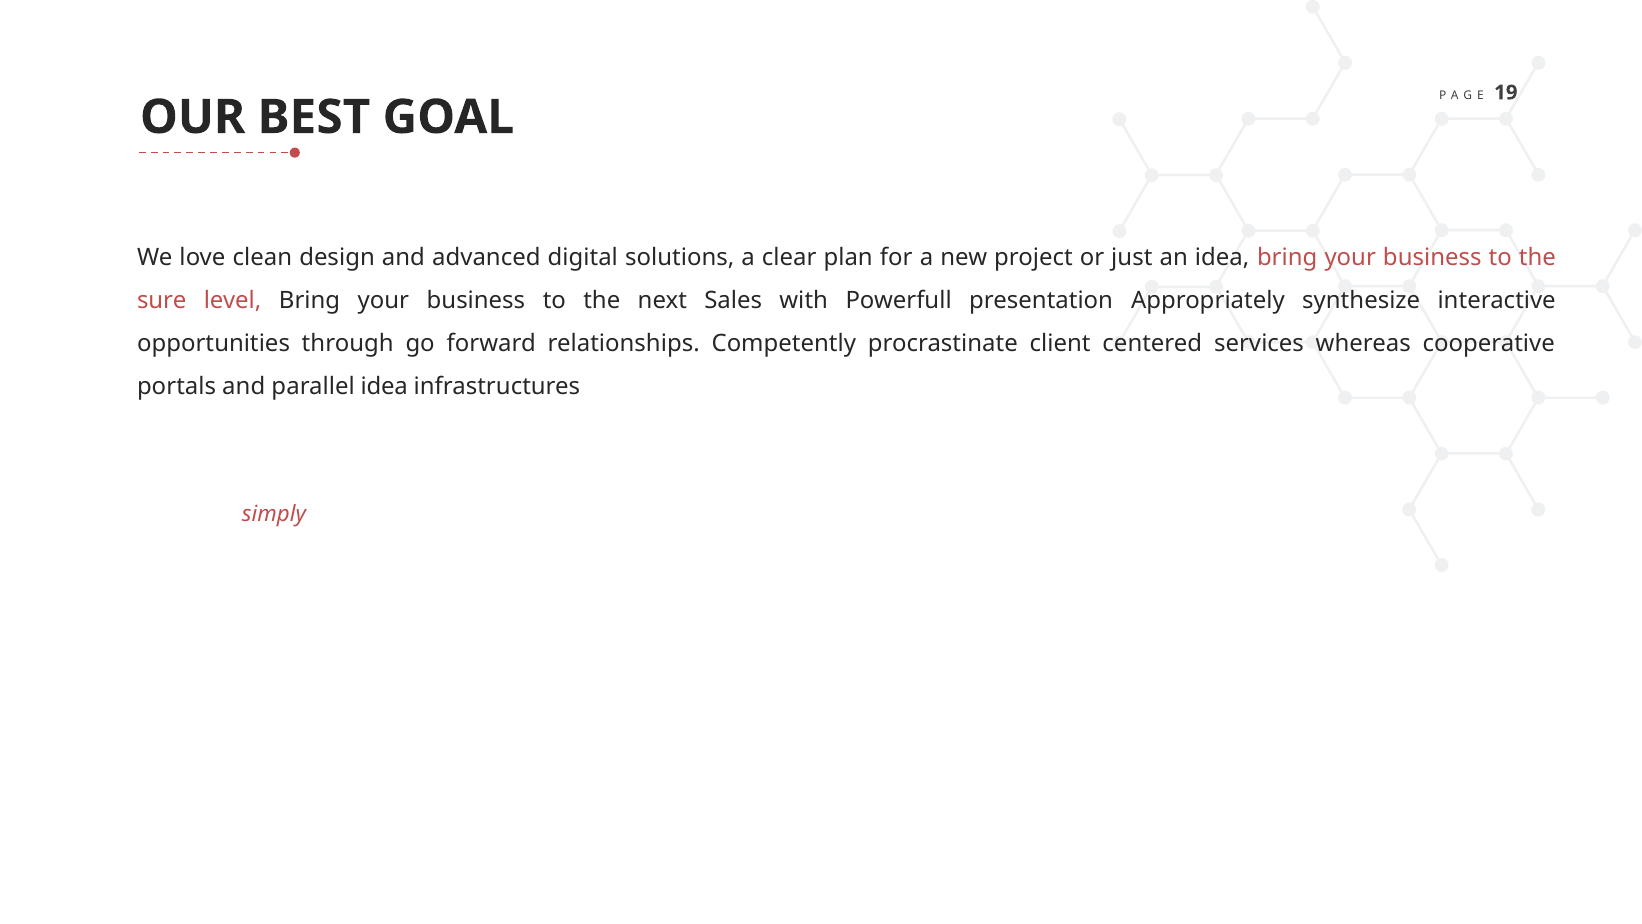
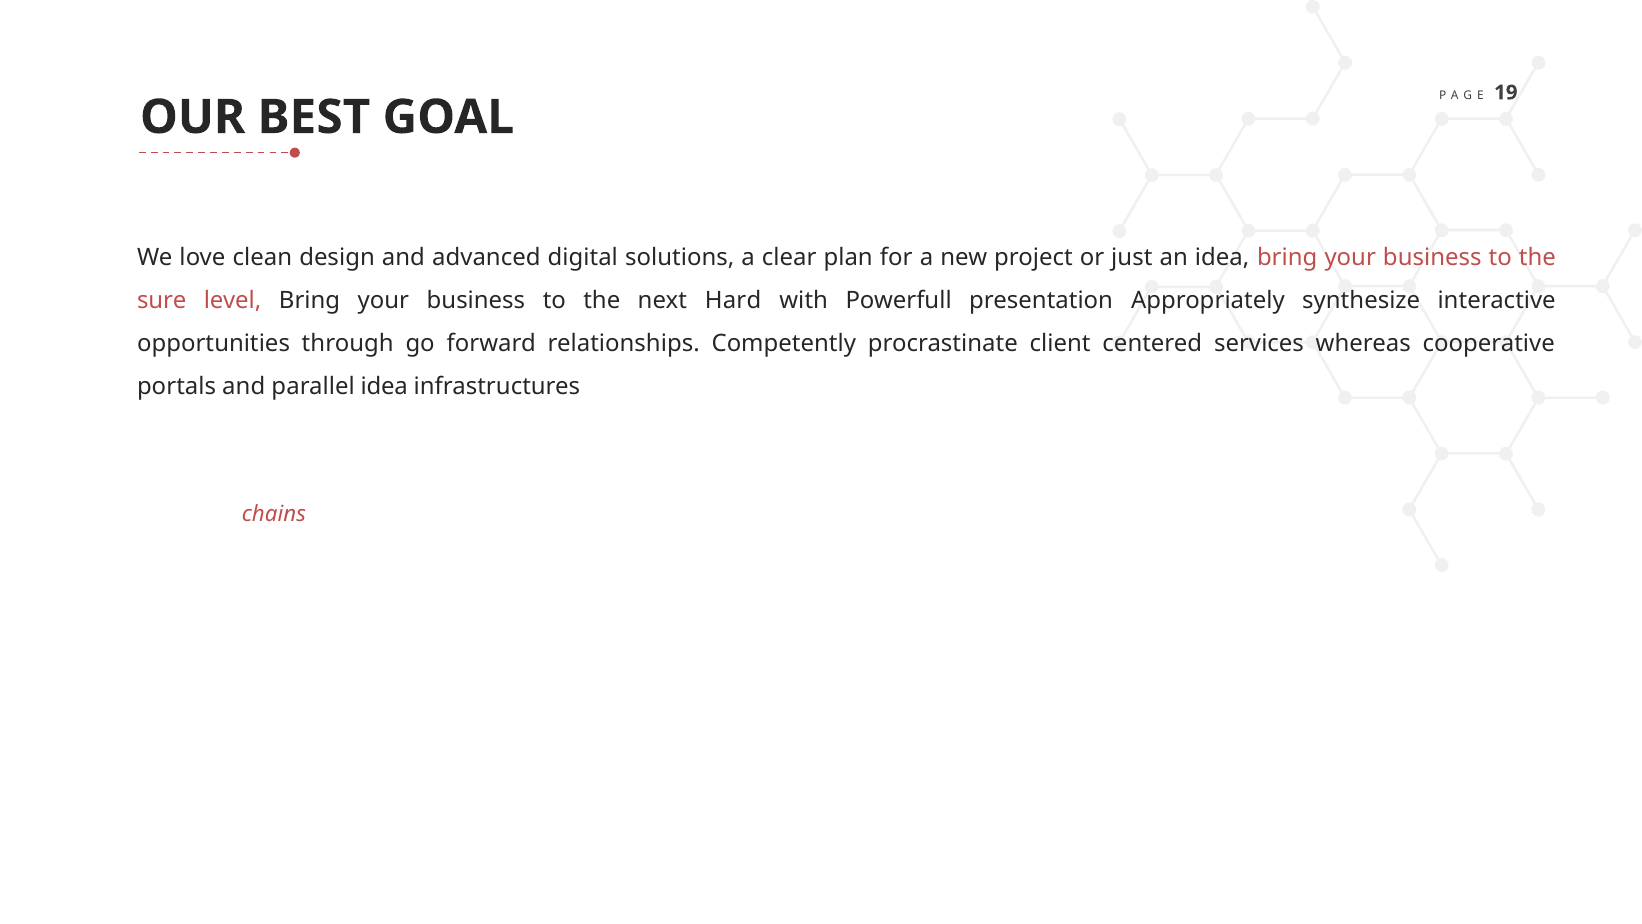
Sales: Sales -> Hard
simply: simply -> chains
